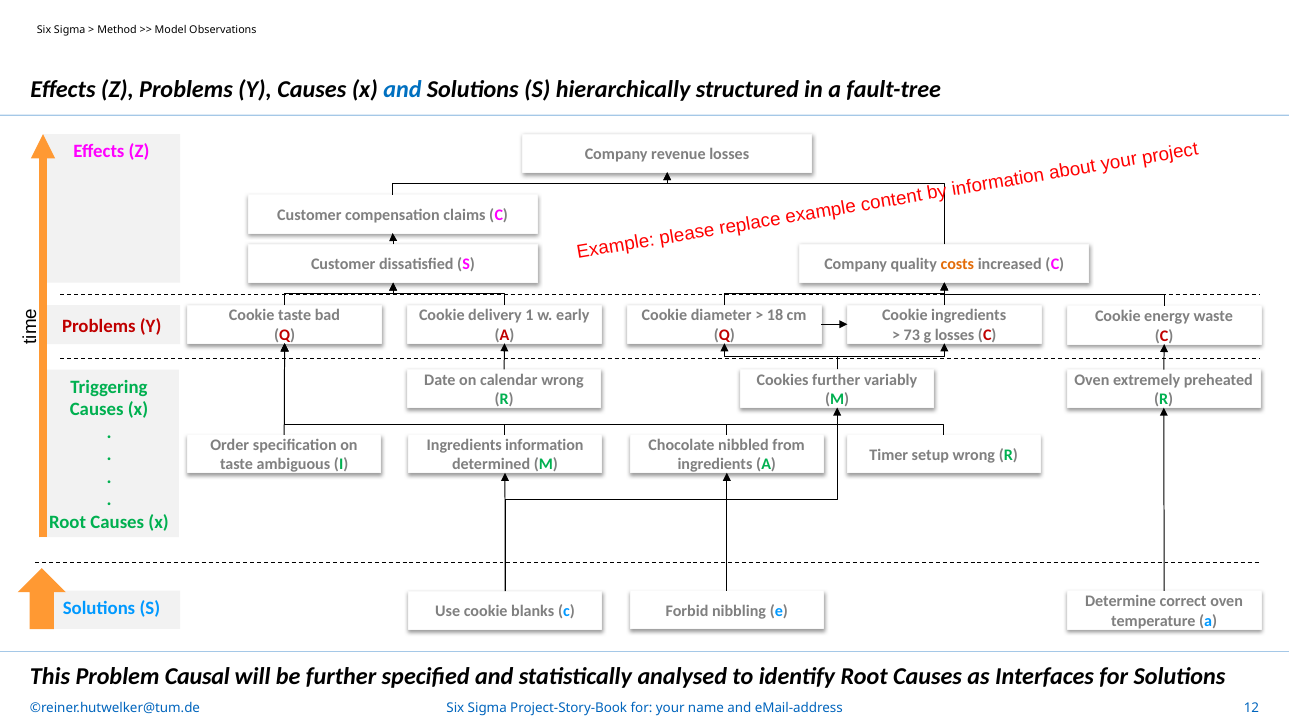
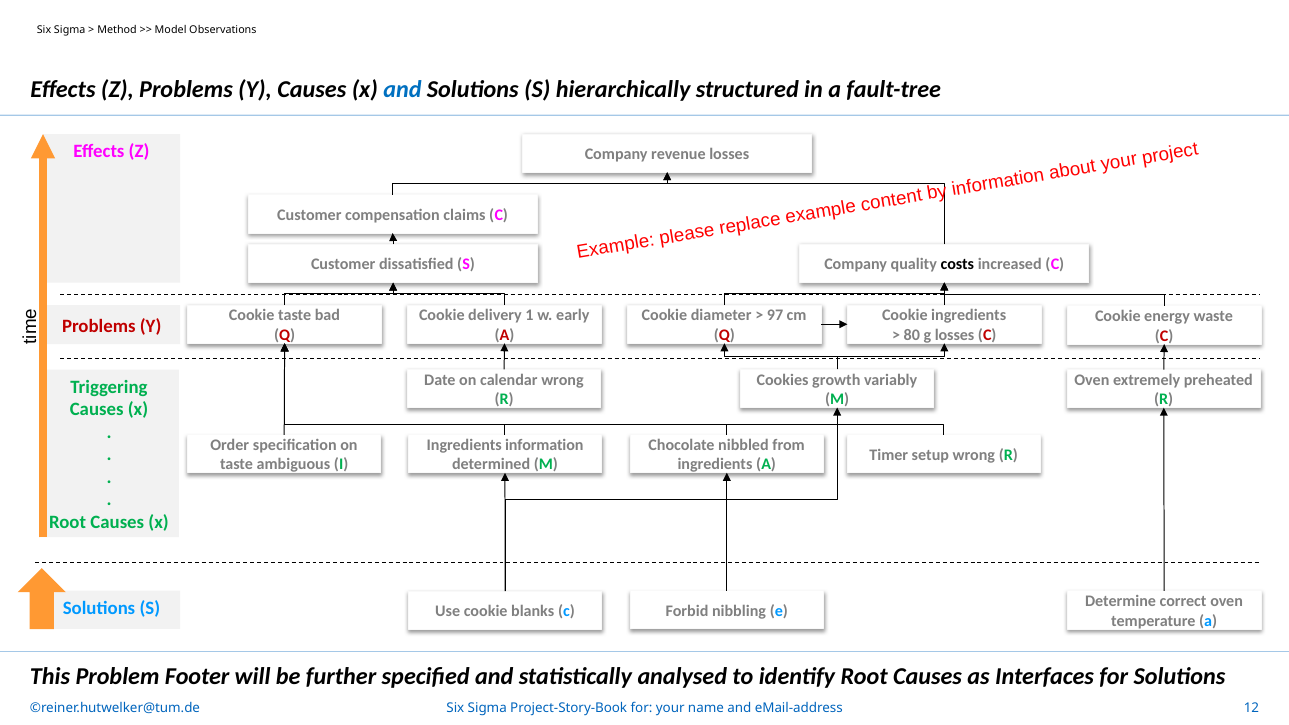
costs colour: orange -> black
18: 18 -> 97
73: 73 -> 80
Cookies further: further -> growth
Causal: Causal -> Footer
